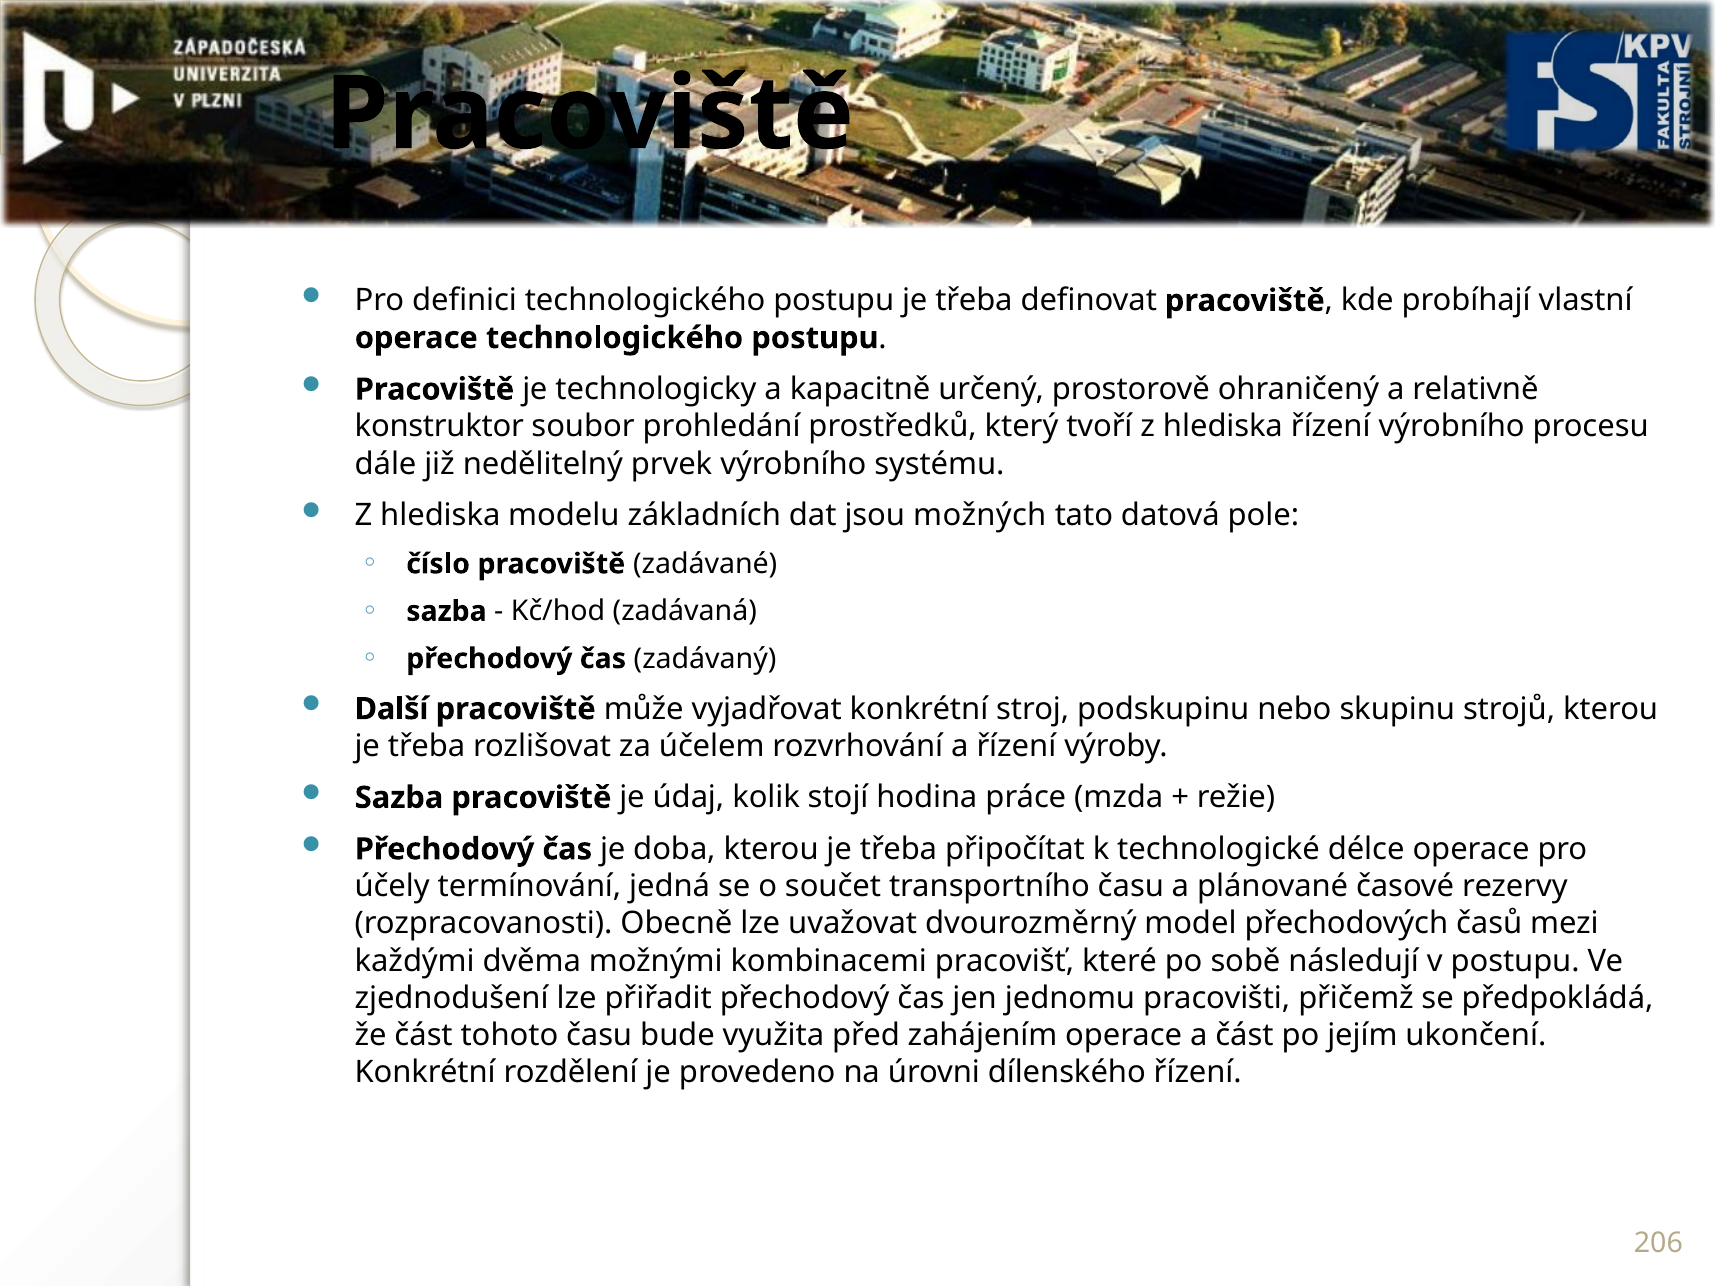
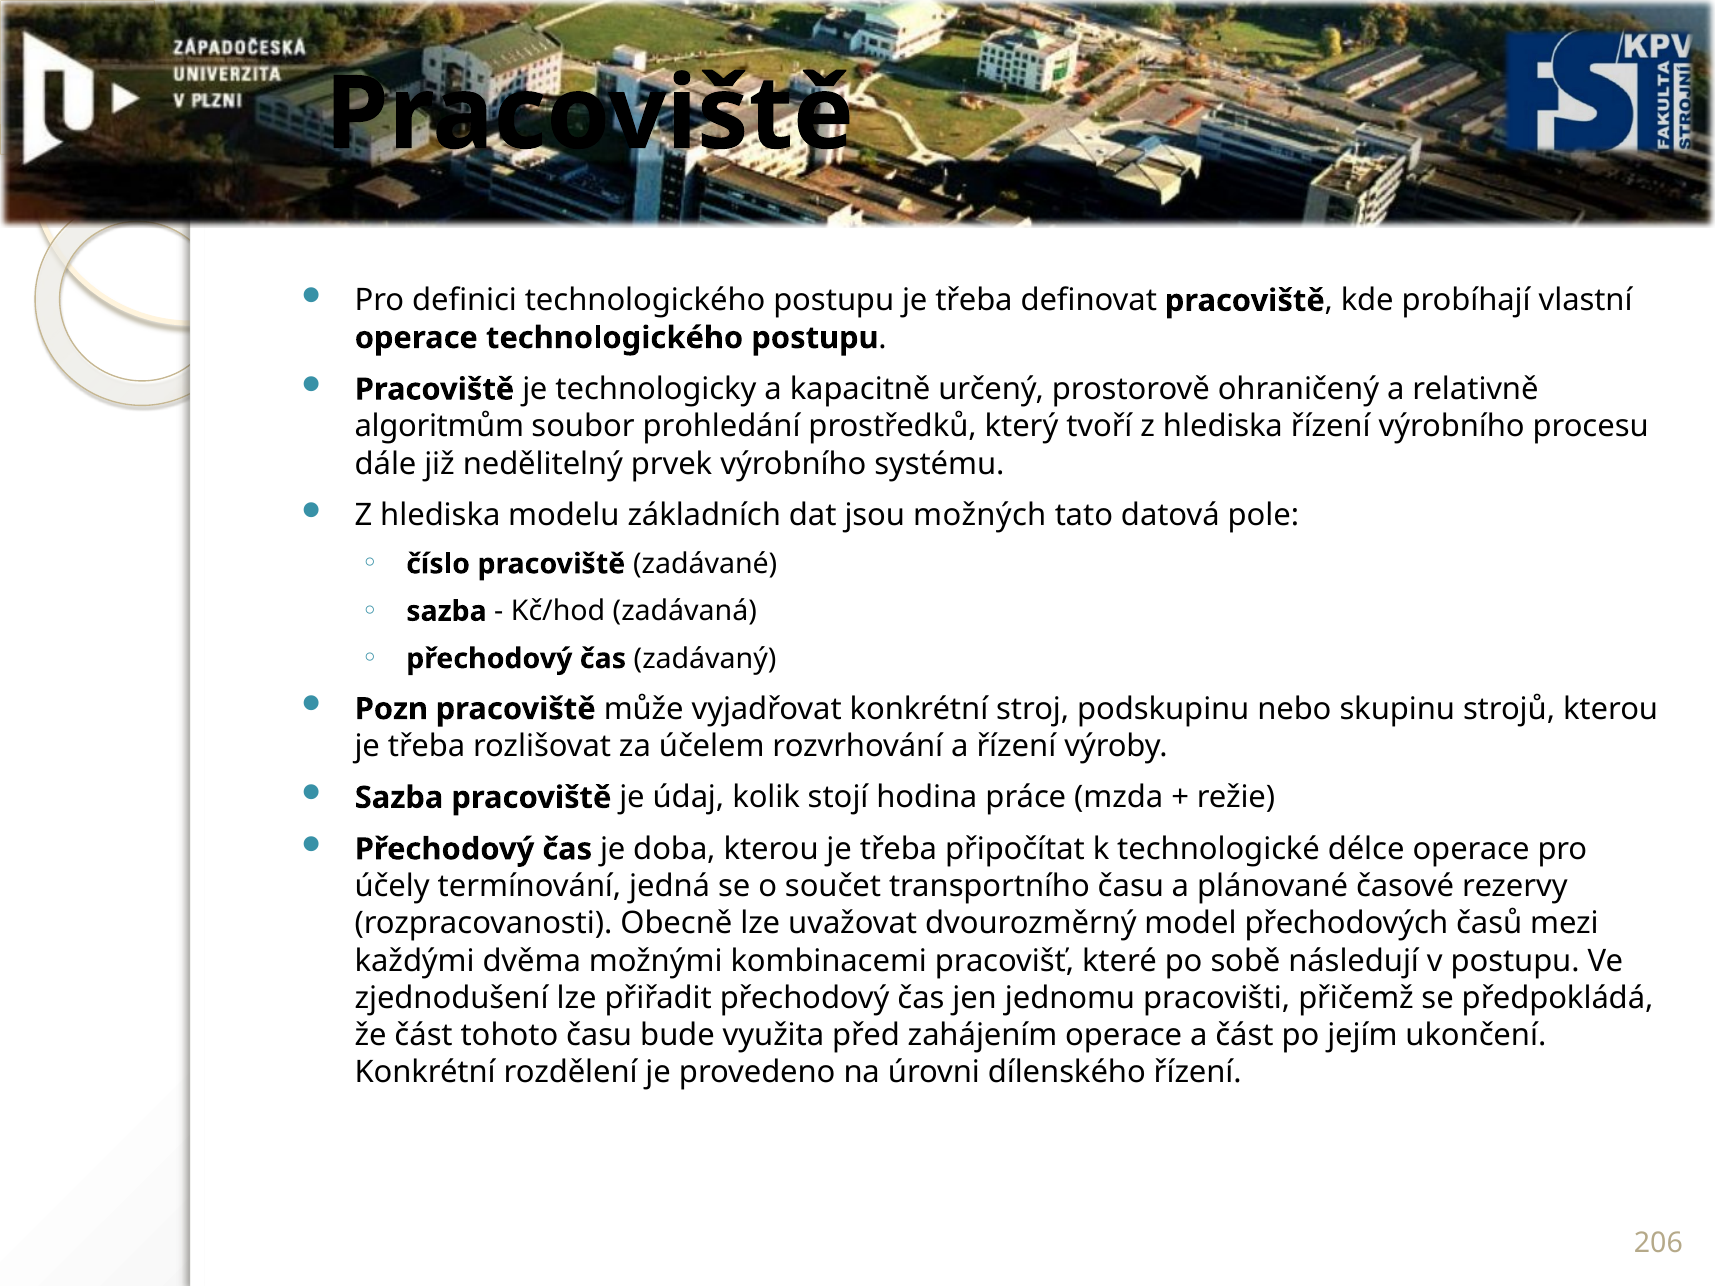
konstruktor: konstruktor -> algoritmům
Další: Další -> Pozn
